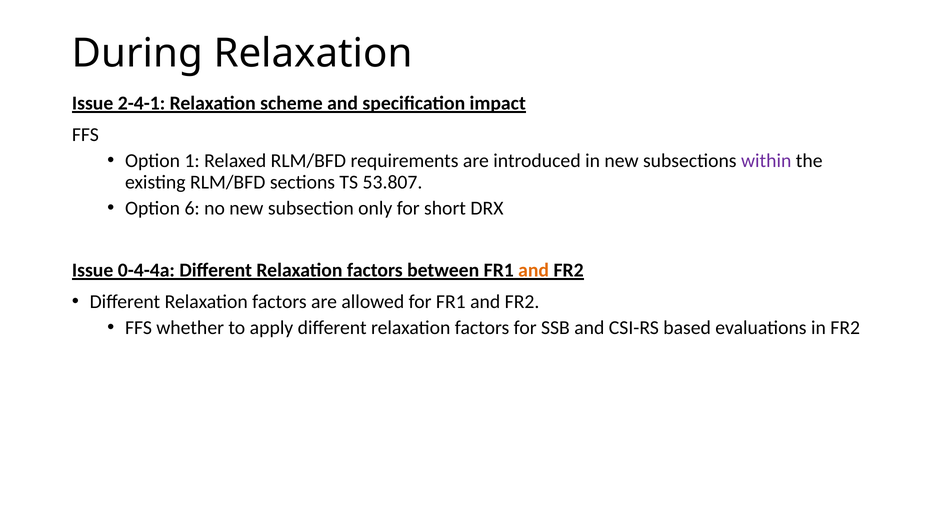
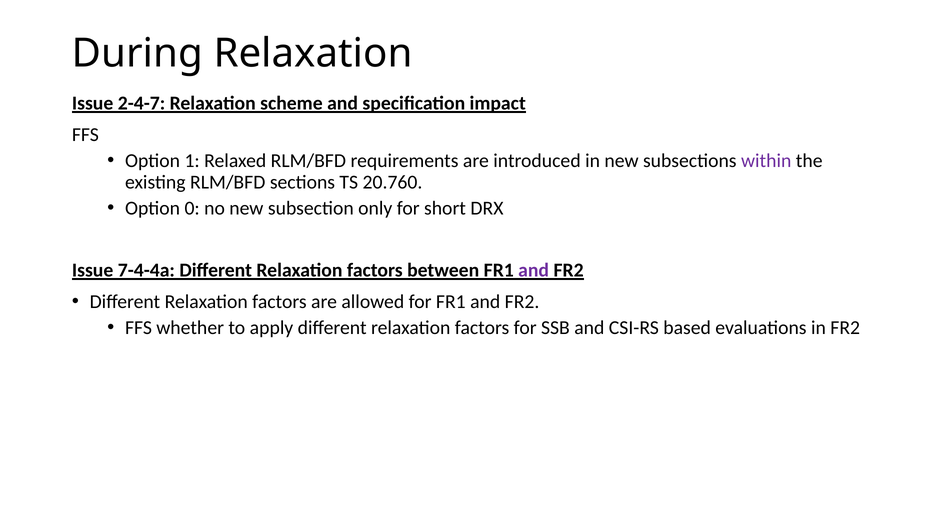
2-4-1: 2-4-1 -> 2-4-7
53.807: 53.807 -> 20.760
6: 6 -> 0
0-4-4a: 0-4-4a -> 7-4-4a
and at (534, 270) colour: orange -> purple
